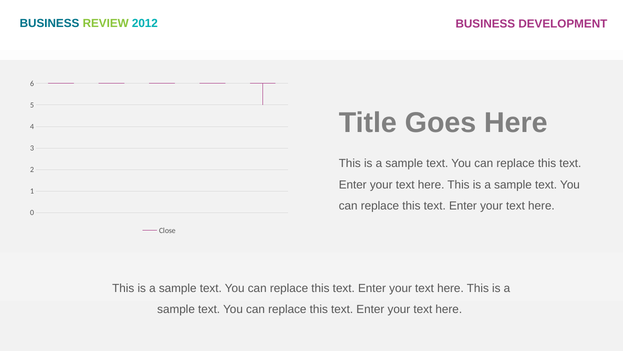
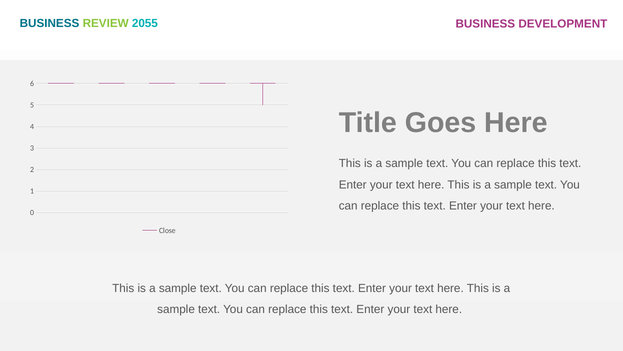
2012: 2012 -> 2055
